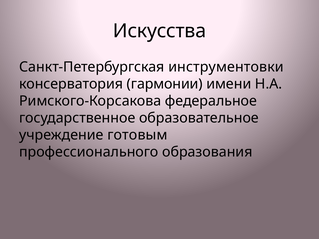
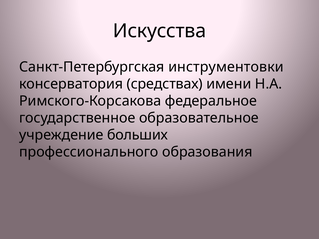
гармонии: гармонии -> средствах
готовым: готовым -> больших
